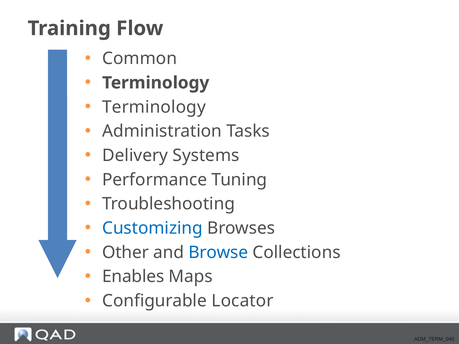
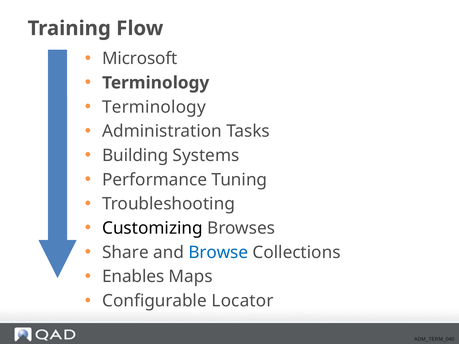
Common: Common -> Microsoft
Delivery: Delivery -> Building
Customizing colour: blue -> black
Other: Other -> Share
